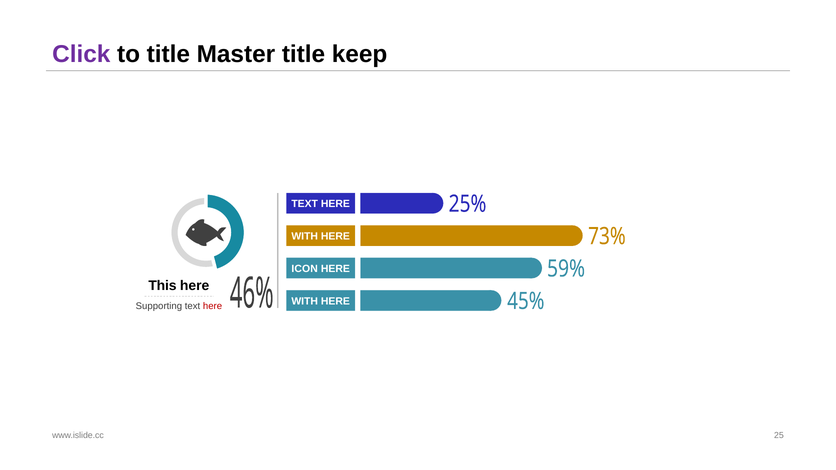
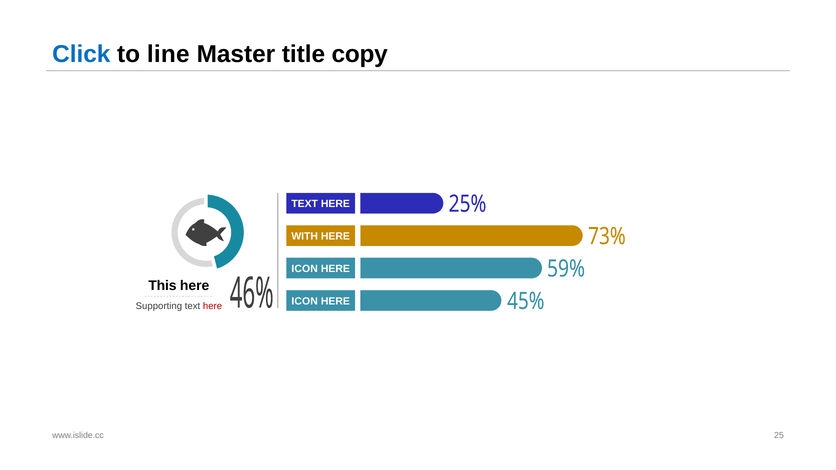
Click colour: purple -> blue
to title: title -> line
keep: keep -> copy
WITH at (305, 301): WITH -> ICON
